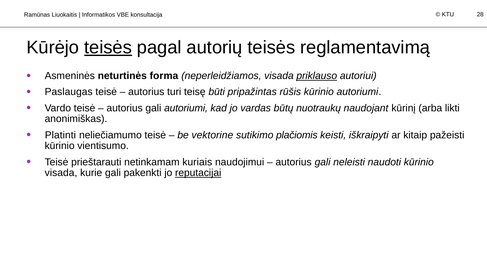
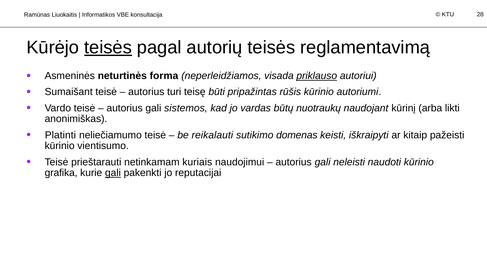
Paslaugas: Paslaugas -> Sumaišant
gali autoriumi: autoriumi -> sistemos
vektorine: vektorine -> reikalauti
plačiomis: plačiomis -> domenas
visada at (61, 173): visada -> grafika
gali at (113, 173) underline: none -> present
reputacijai underline: present -> none
